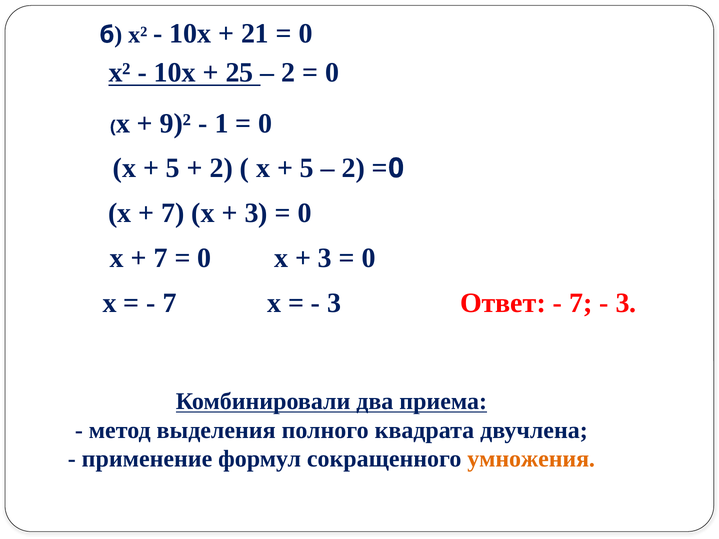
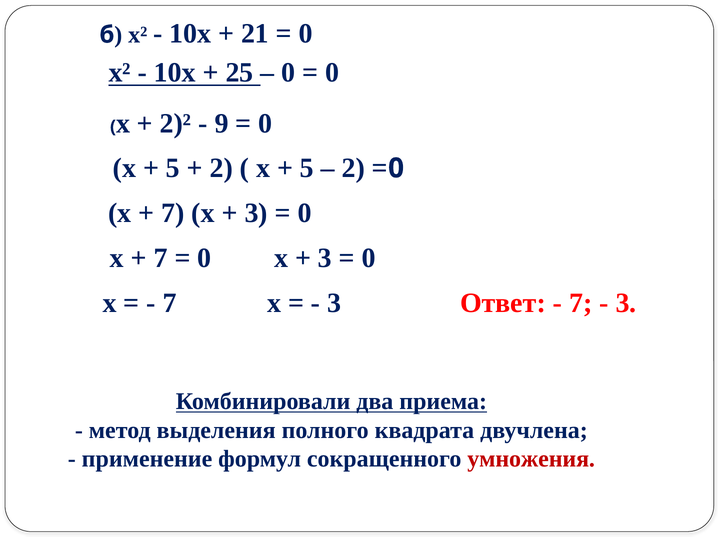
2 at (288, 73): 2 -> 0
9)²: 9)² -> 2)²
1: 1 -> 9
умножения colour: orange -> red
